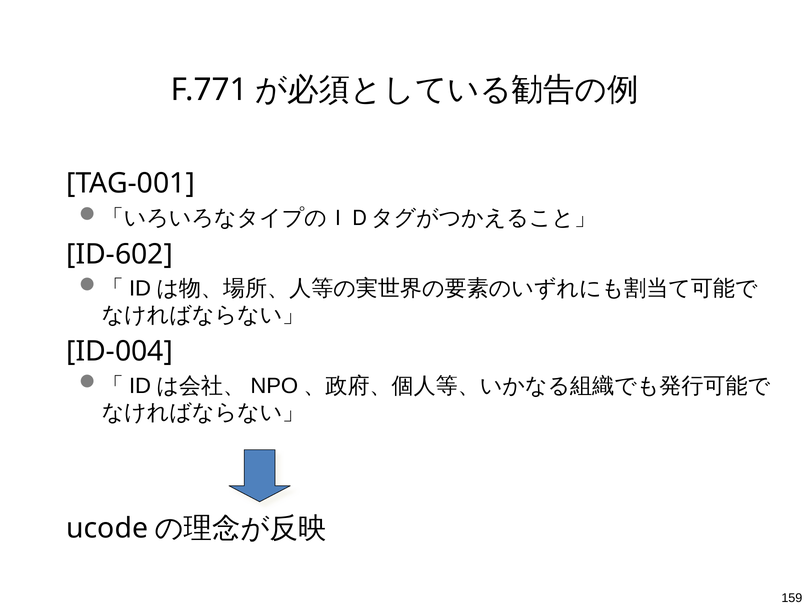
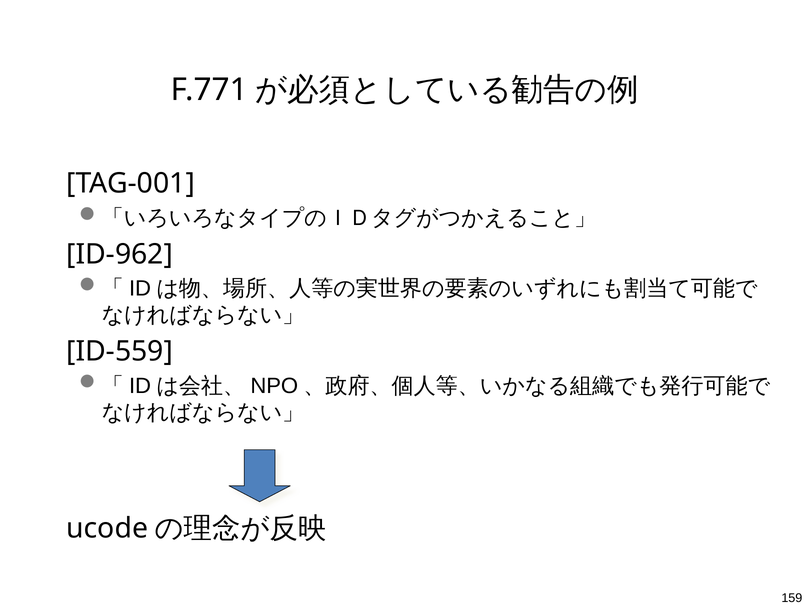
ID-602: ID-602 -> ID-962
ID-004: ID-004 -> ID-559
